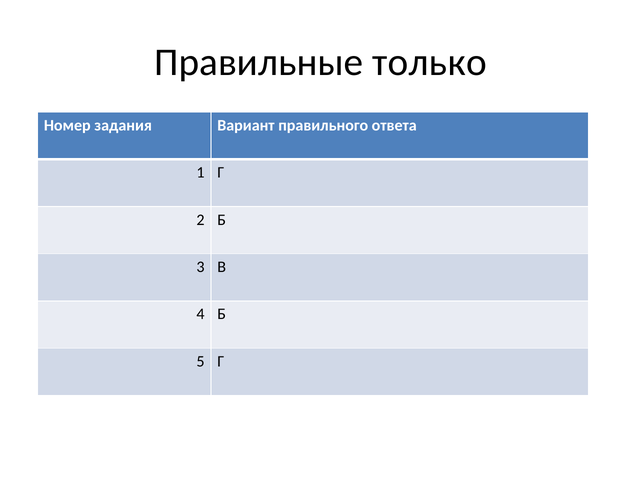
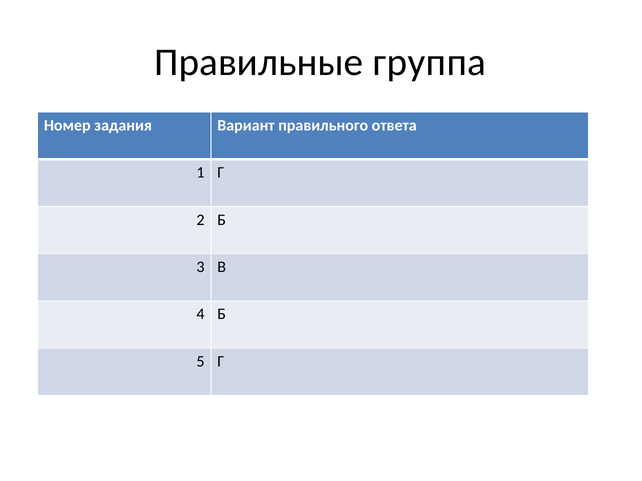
только: только -> группа
